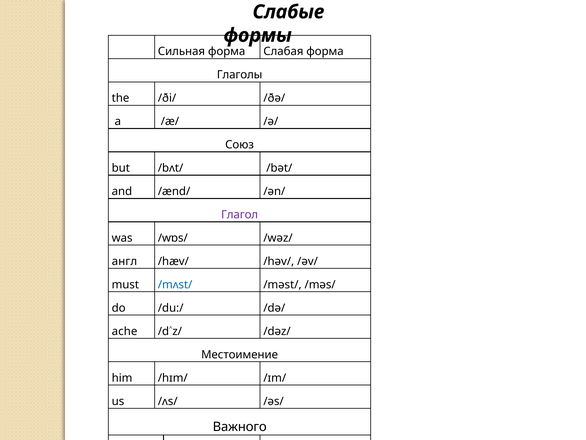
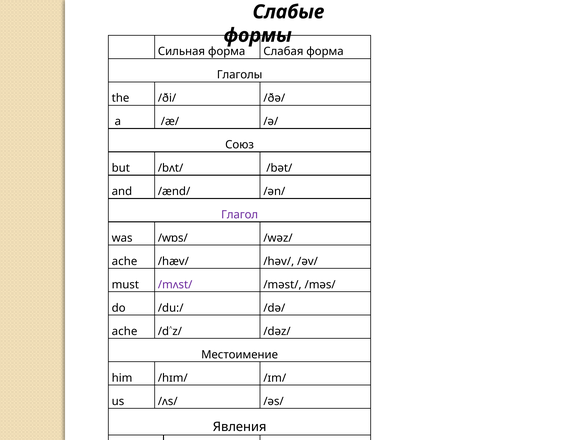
англ at (125, 261): англ -> ache
/mʌst/ colour: blue -> purple
Важного: Важного -> Явления
